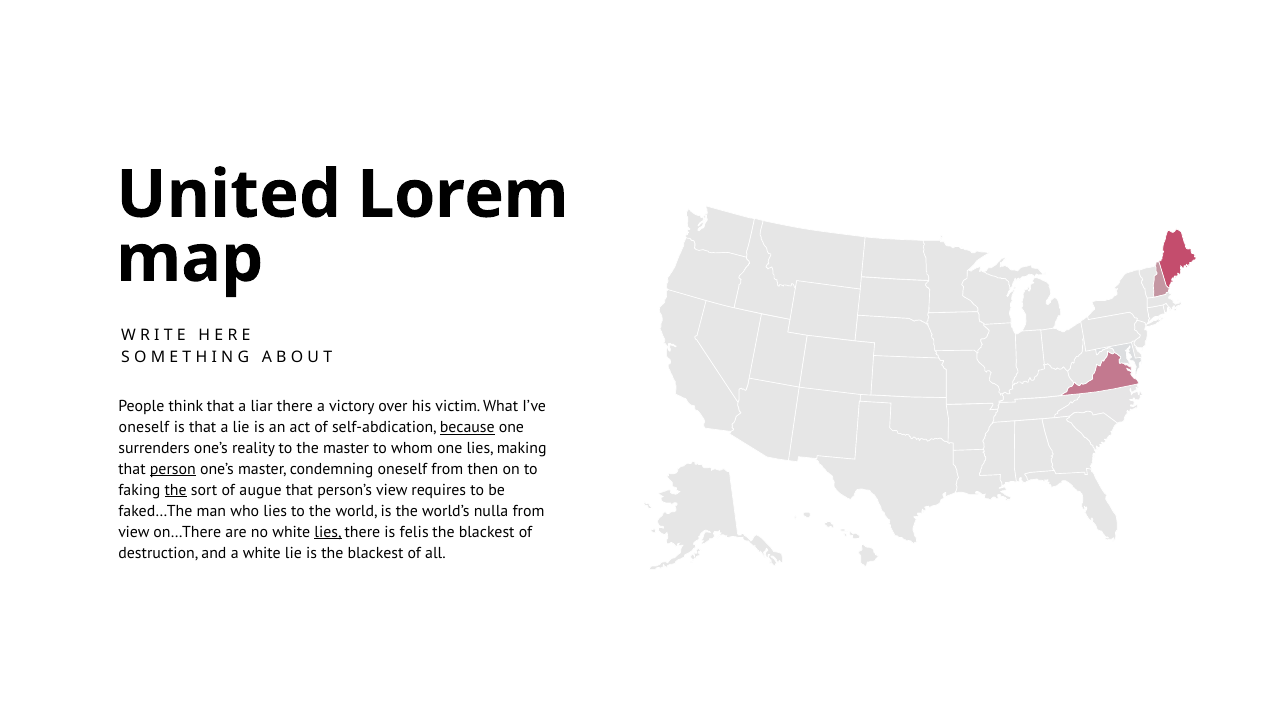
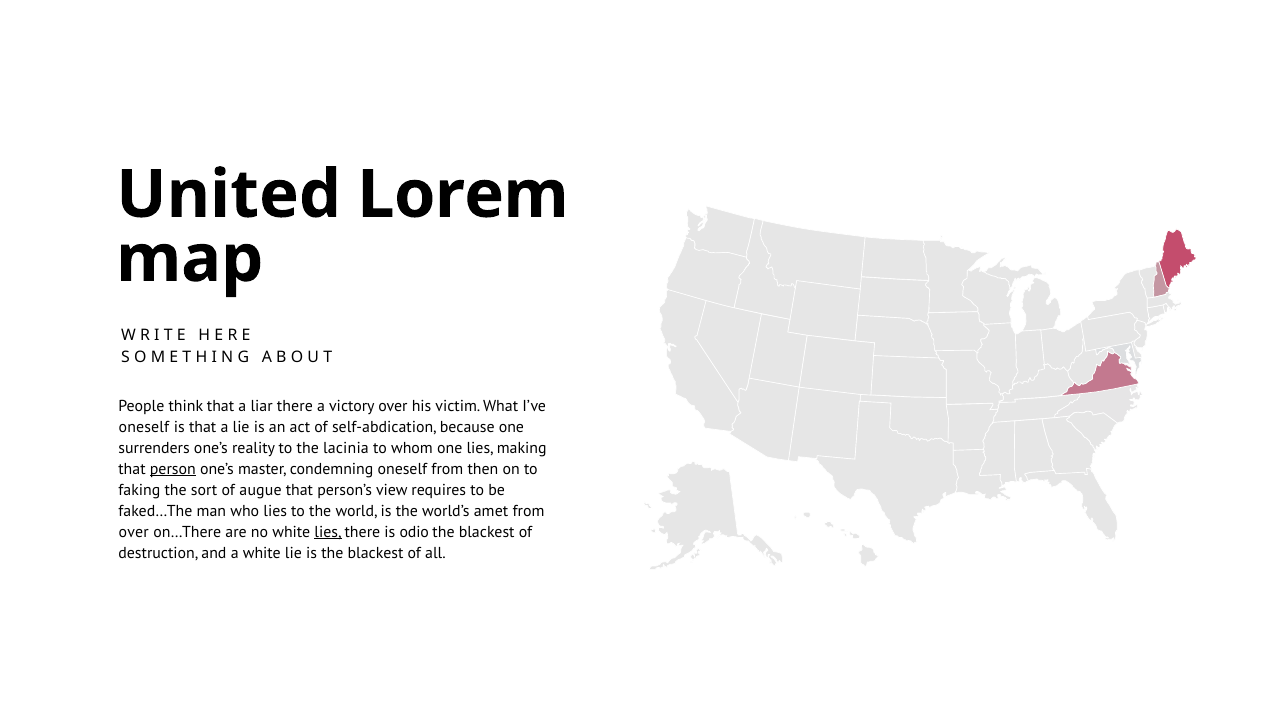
because underline: present -> none
the master: master -> lacinia
the at (176, 490) underline: present -> none
nulla: nulla -> amet
view at (134, 532): view -> over
felis: felis -> odio
